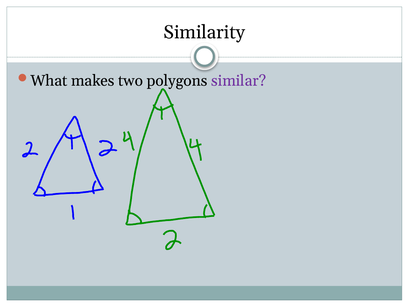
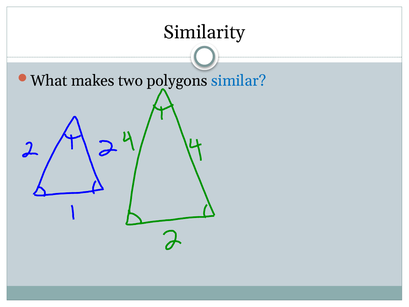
similar colour: purple -> blue
